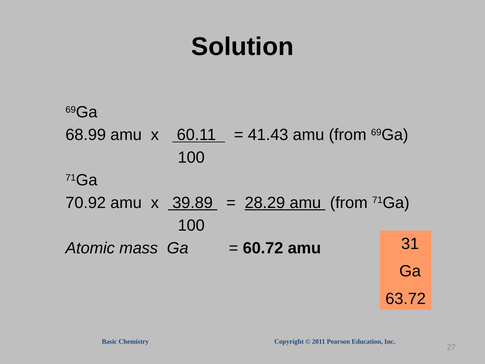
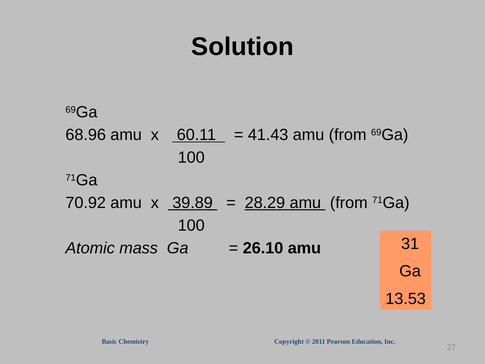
68.99: 68.99 -> 68.96
60.72: 60.72 -> 26.10
63.72: 63.72 -> 13.53
